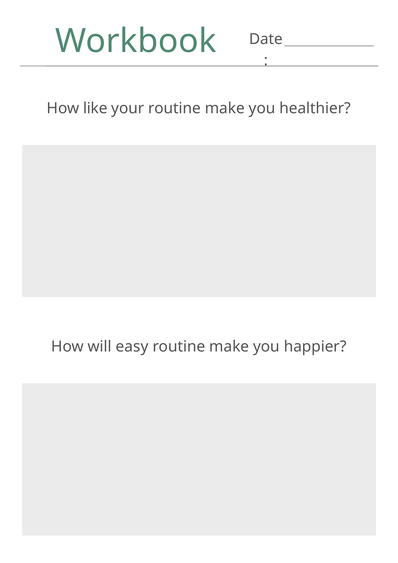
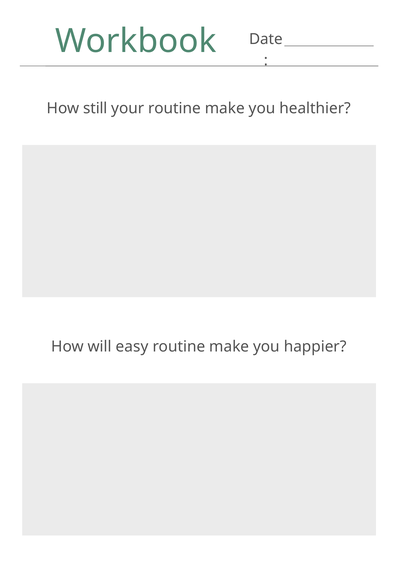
like: like -> still
